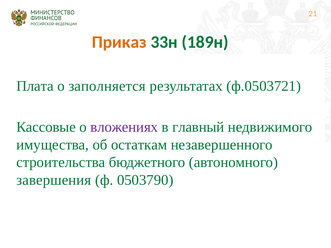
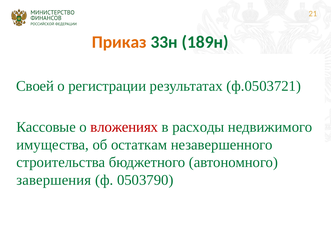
Плата: Плата -> Своей
заполняется: заполняется -> регистрации
вложениях colour: purple -> red
главный: главный -> расходы
